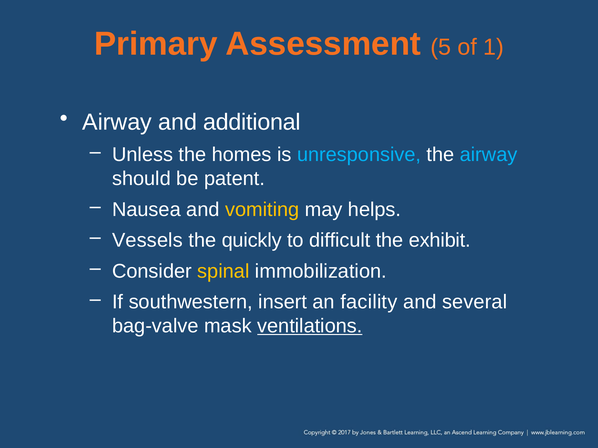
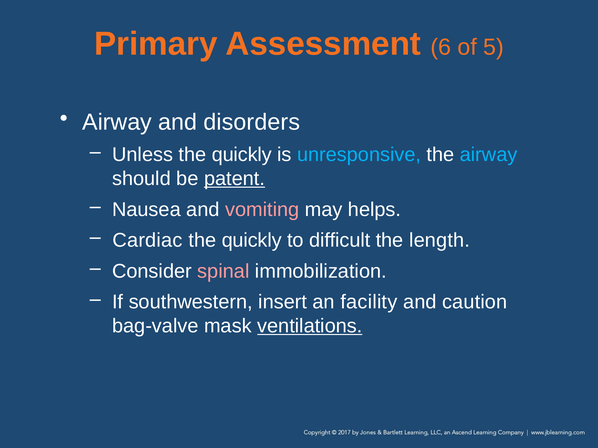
5: 5 -> 6
1: 1 -> 5
additional: additional -> disorders
Unless the homes: homes -> quickly
patent underline: none -> present
vomiting colour: yellow -> pink
Vessels: Vessels -> Cardiac
exhibit: exhibit -> length
spinal colour: yellow -> pink
several: several -> caution
